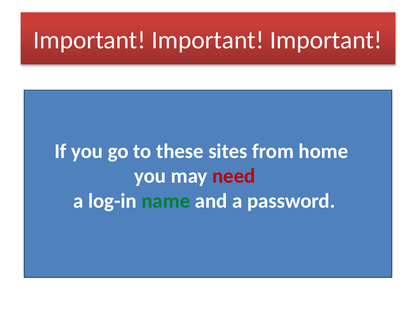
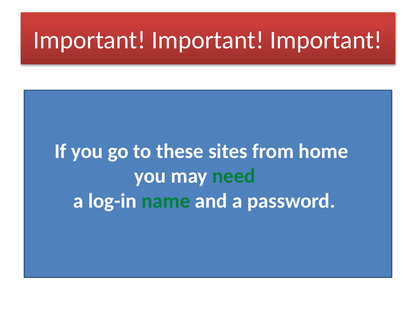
need colour: red -> green
